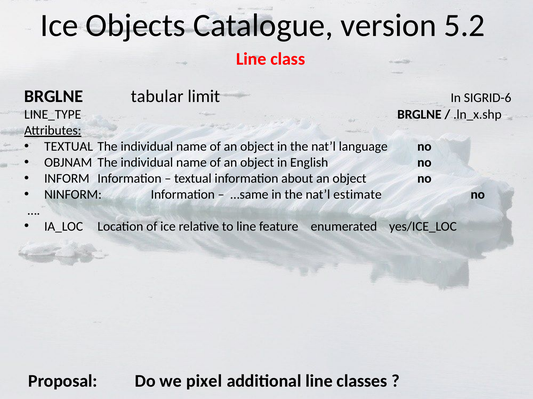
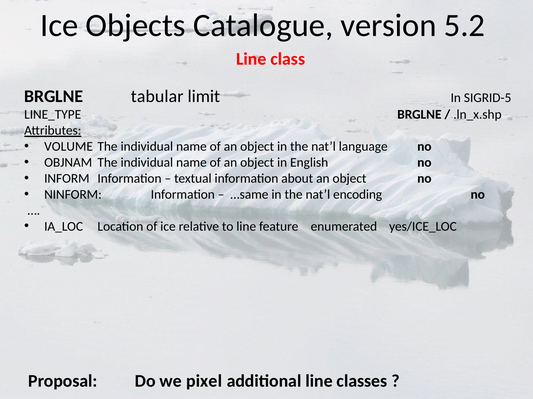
SIGRID-6: SIGRID-6 -> SIGRID-5
TEXTUAL at (69, 147): TEXTUAL -> VOLUME
estimate: estimate -> encoding
